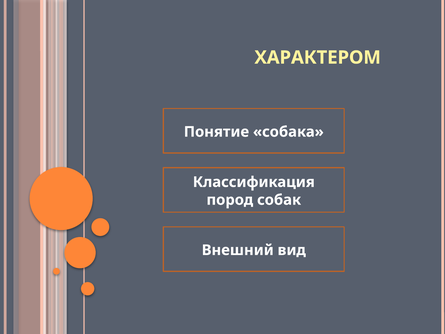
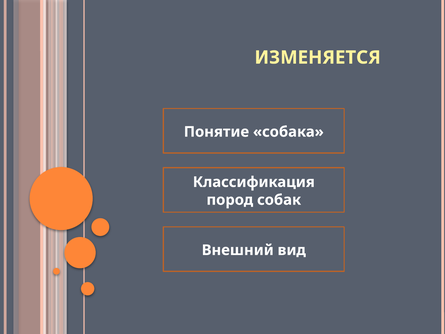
ХАРАКТЕРОМ: ХАРАКТЕРОМ -> ИЗМЕНЯЕТСЯ
